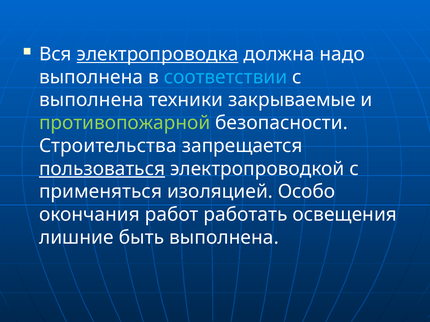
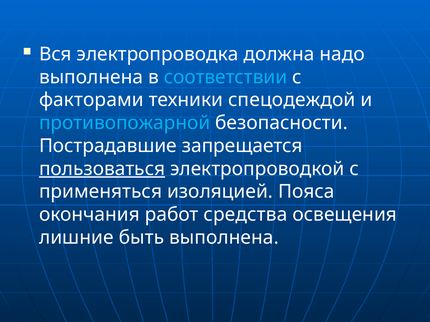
электропроводка underline: present -> none
выполнена at (91, 100): выполнена -> факторами
закрываемые: закрываемые -> спецодеждой
противопожарной colour: light green -> light blue
Строительства: Строительства -> Пострадавшие
Особо: Особо -> Пояса
работать: работать -> средства
